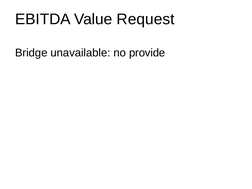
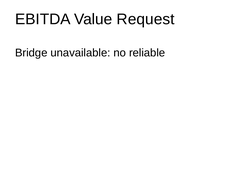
provide: provide -> reliable
